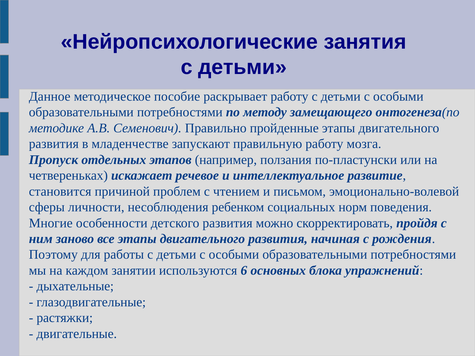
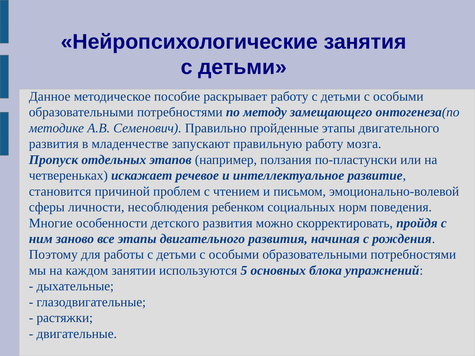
6: 6 -> 5
